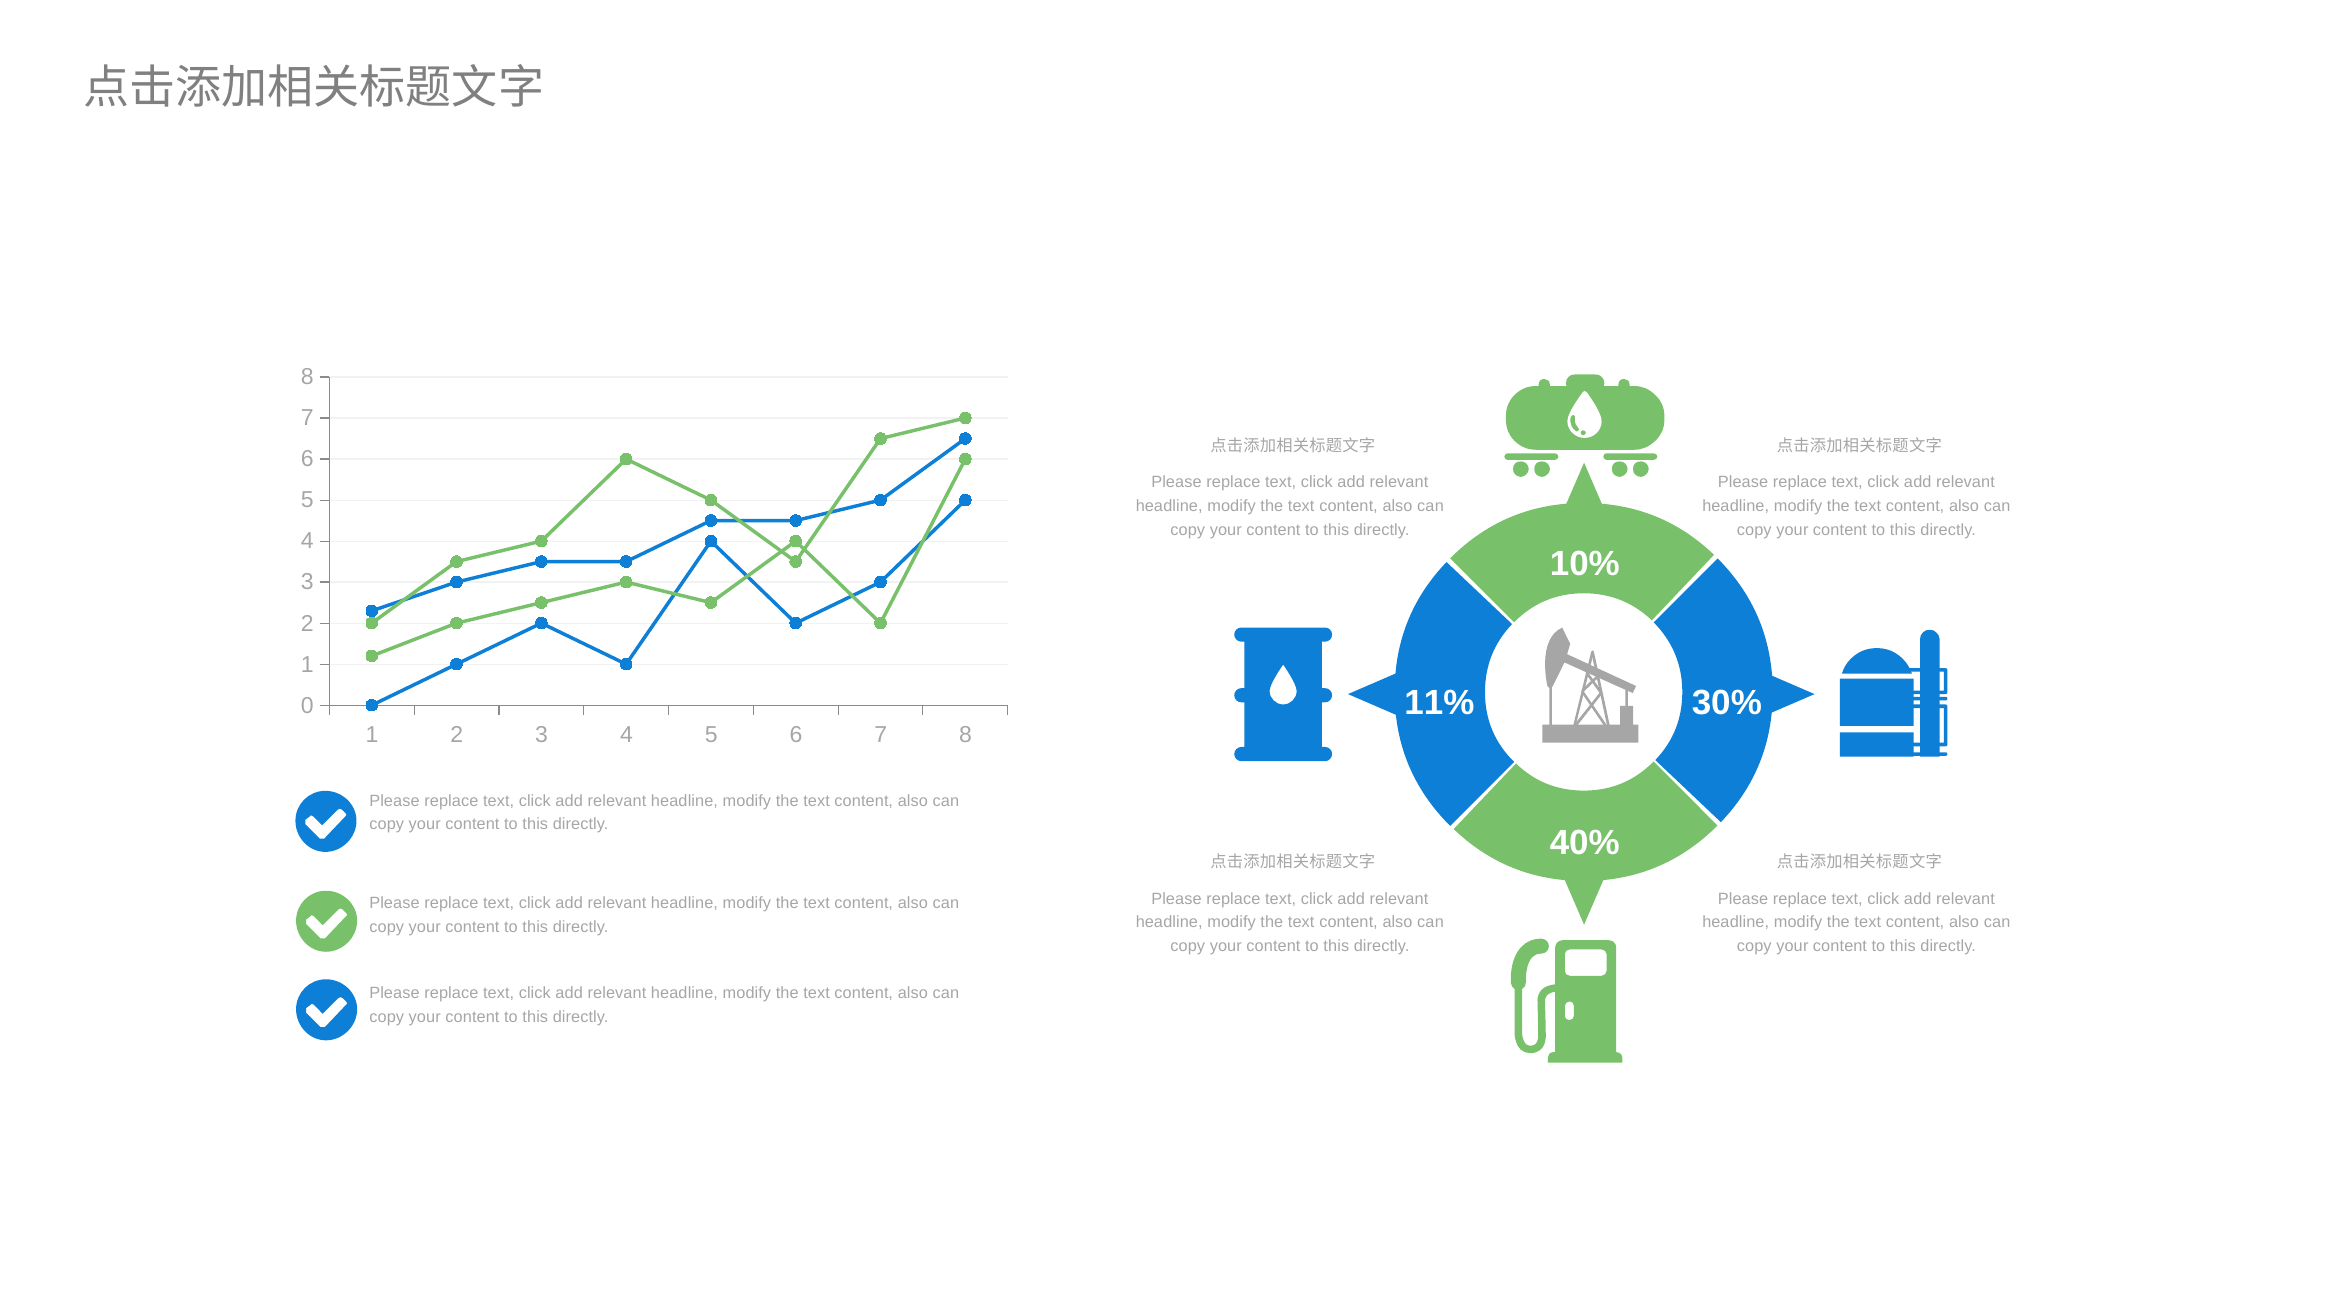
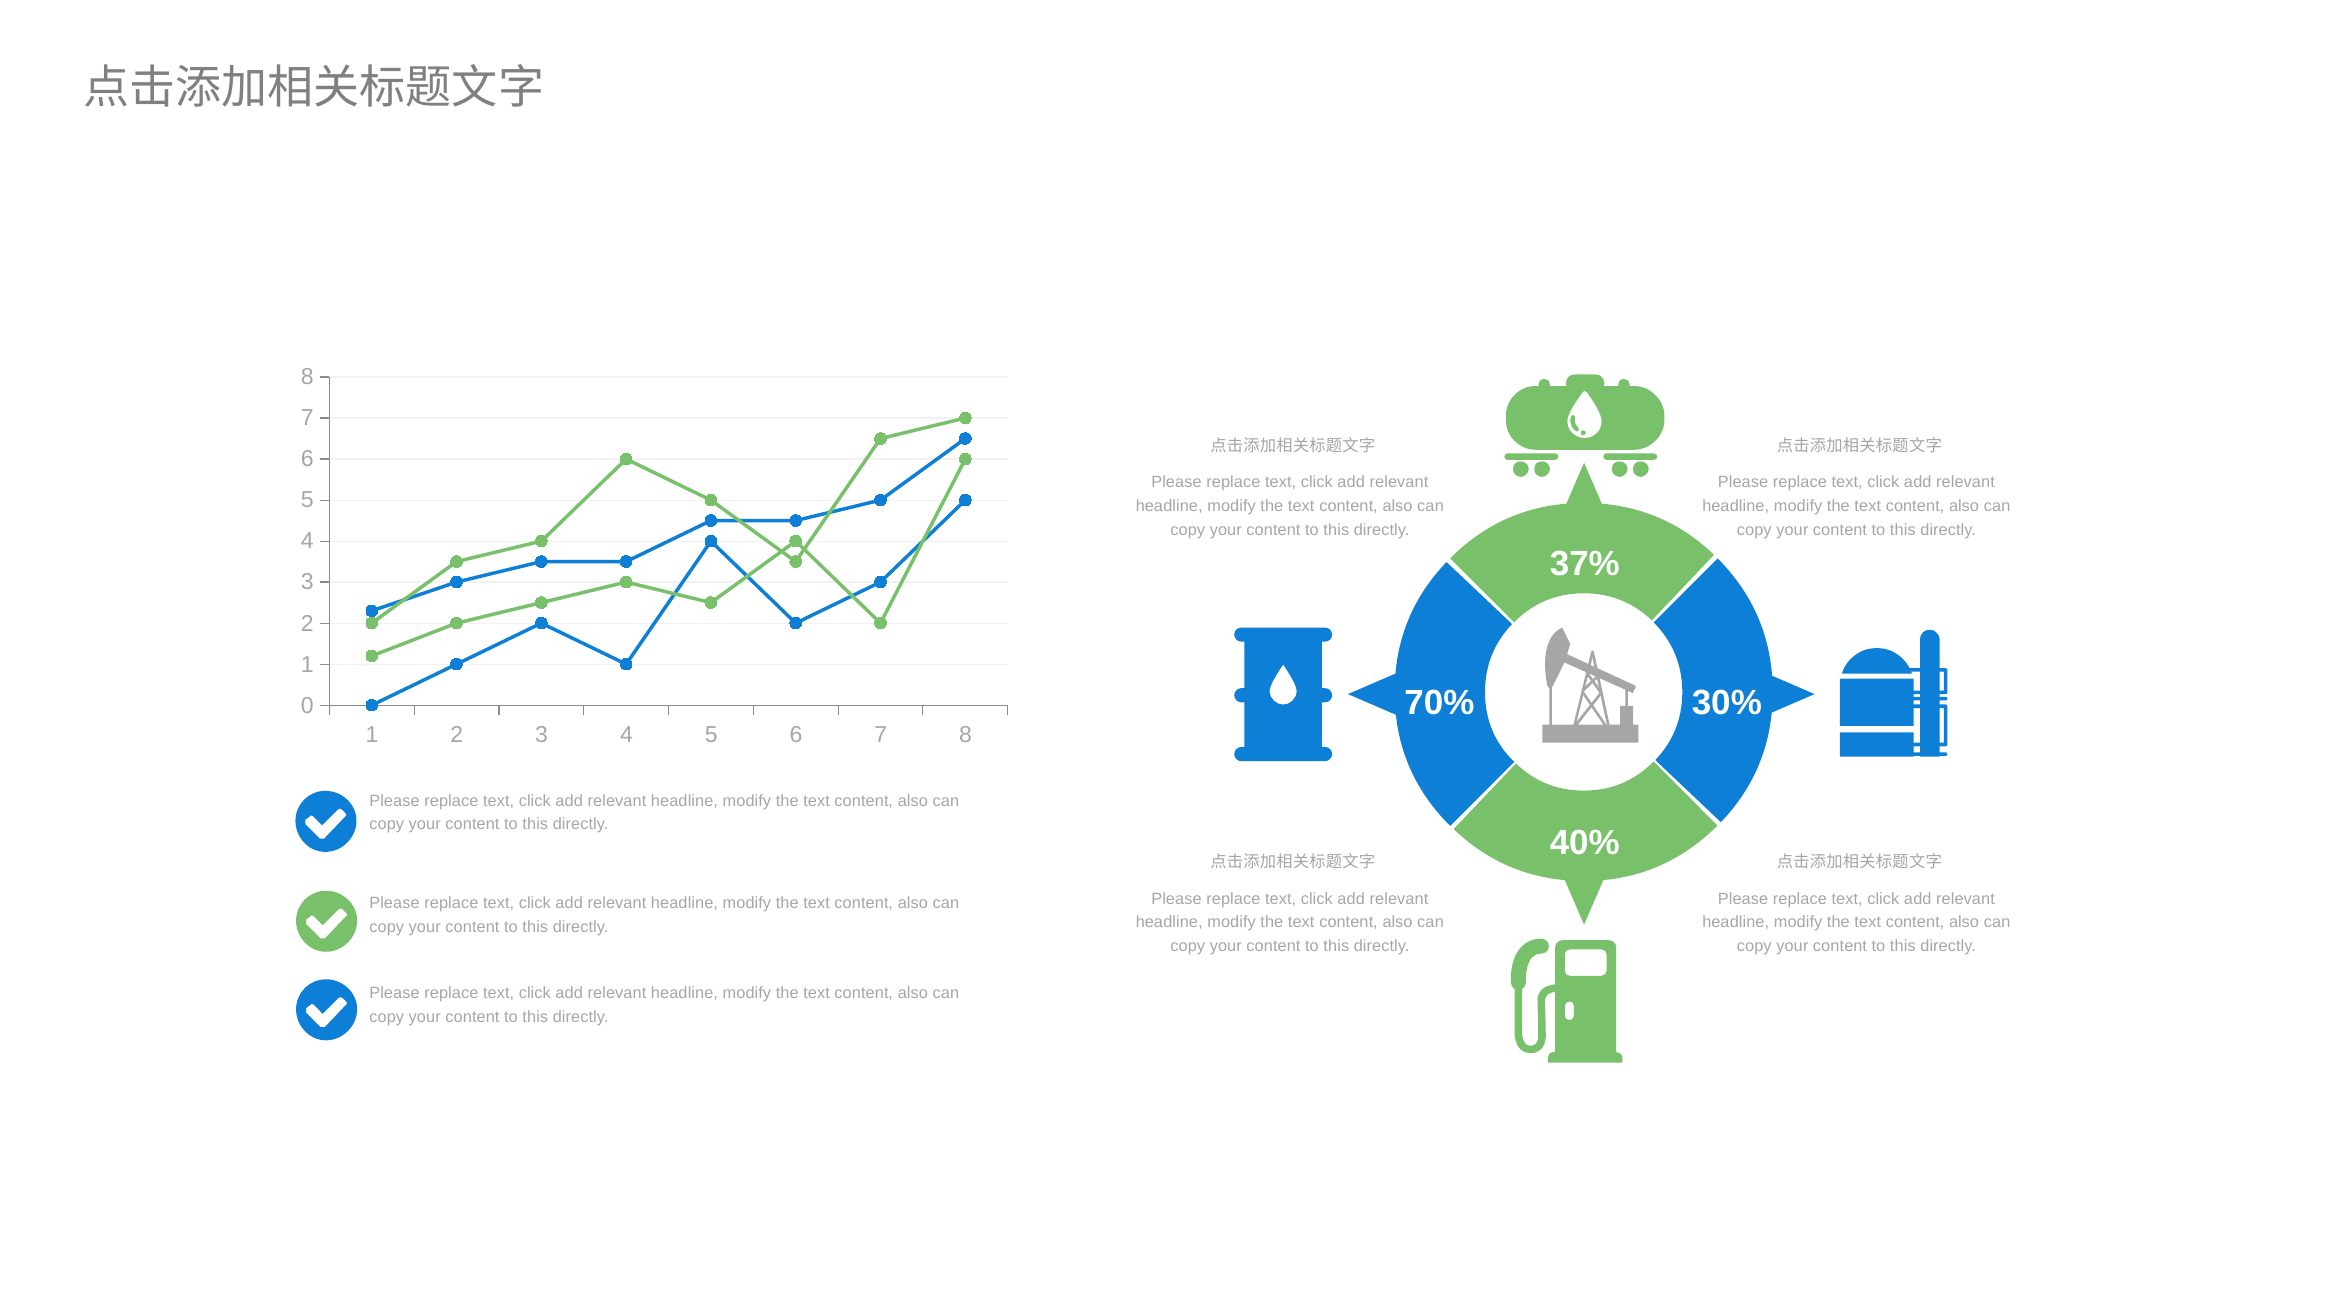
10%: 10% -> 37%
11%: 11% -> 70%
